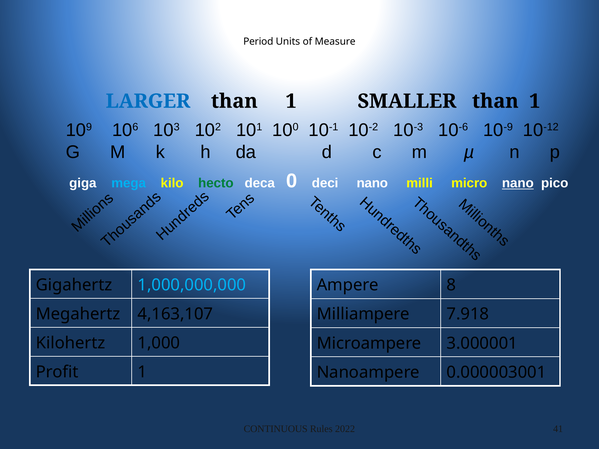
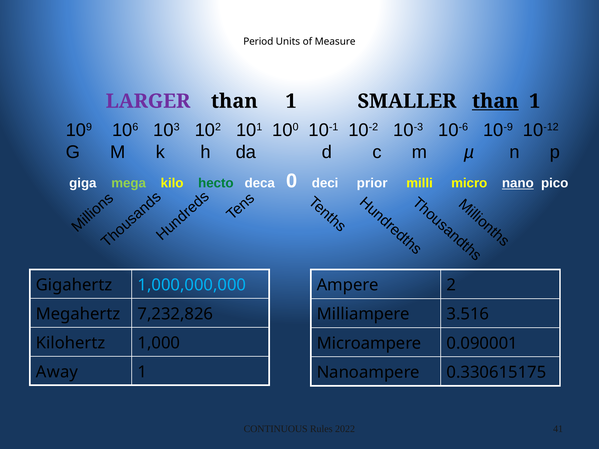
LARGER colour: blue -> purple
than at (495, 101) underline: none -> present
mega colour: light blue -> light green
deci nano: nano -> prior
8: 8 -> 2
4,163,107: 4,163,107 -> 7,232,826
7.918: 7.918 -> 3.516
3.000001: 3.000001 -> 0.090001
Profit: Profit -> Away
0.000003001: 0.000003001 -> 0.330615175
